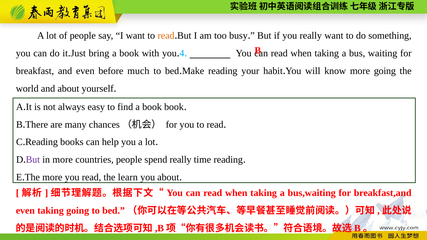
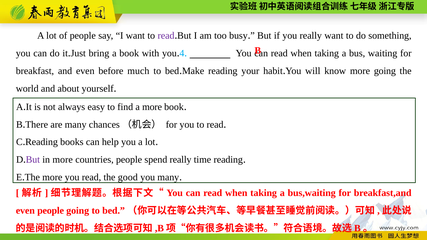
read at (166, 36) colour: orange -> purple
find a book: book -> more
learn: learn -> good
you about: about -> many
even taking: taking -> people
